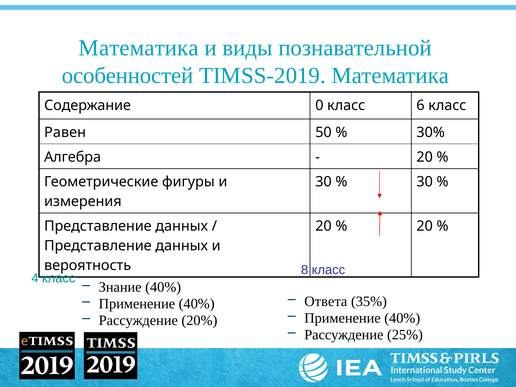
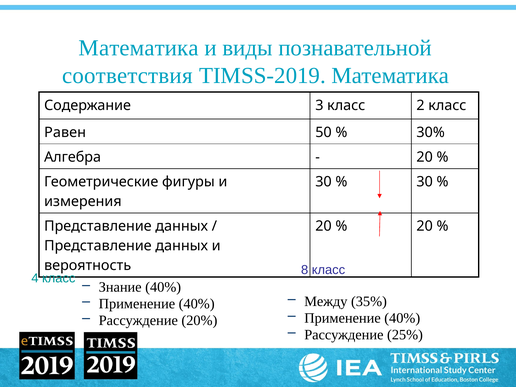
особенностей: особенностей -> соответствия
0: 0 -> 3
6: 6 -> 2
Ответа: Ответа -> Между
